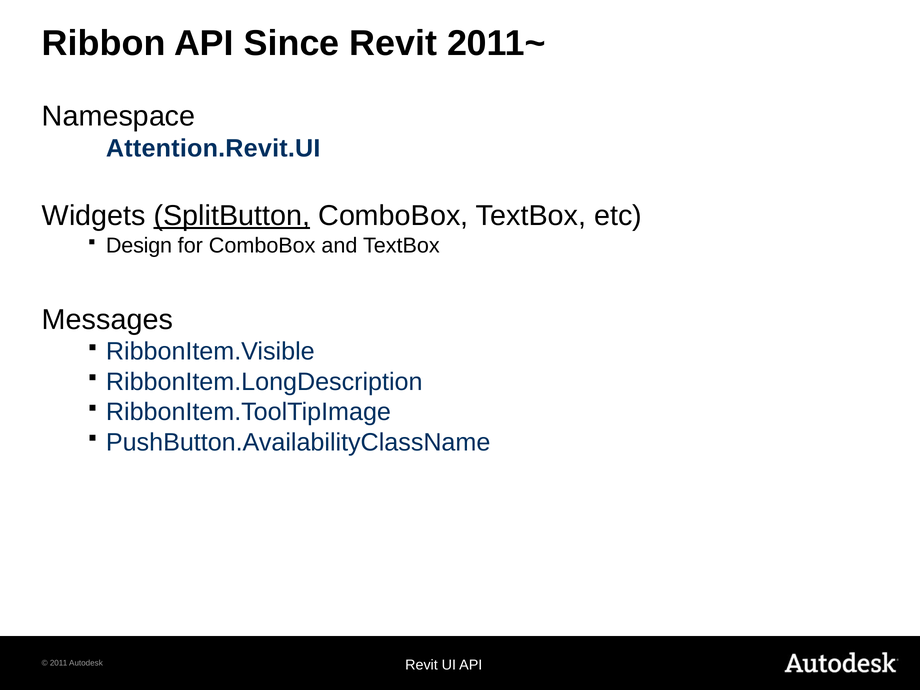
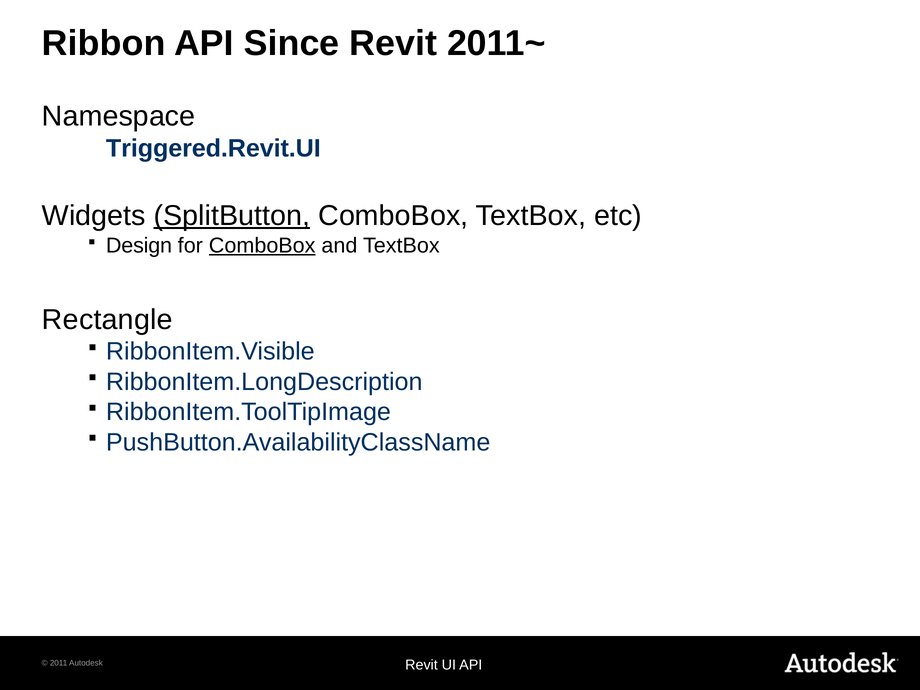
Attention.Revit.UI: Attention.Revit.UI -> Triggered.Revit.UI
ComboBox at (262, 245) underline: none -> present
Messages: Messages -> Rectangle
